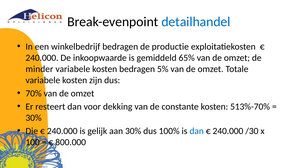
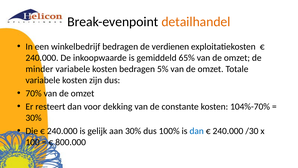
detailhandel colour: blue -> orange
productie: productie -> verdienen
513%-70%: 513%-70% -> 104%-70%
